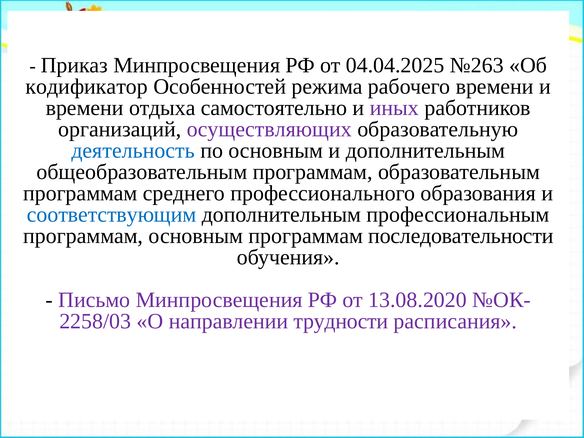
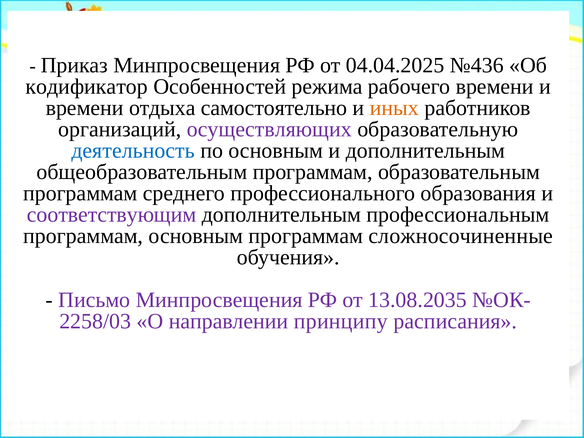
№263: №263 -> №436
иных colour: purple -> orange
соответствующим colour: blue -> purple
последовательности: последовательности -> сложносочиненные
13.08.2020: 13.08.2020 -> 13.08.2035
трудности: трудности -> принципу
